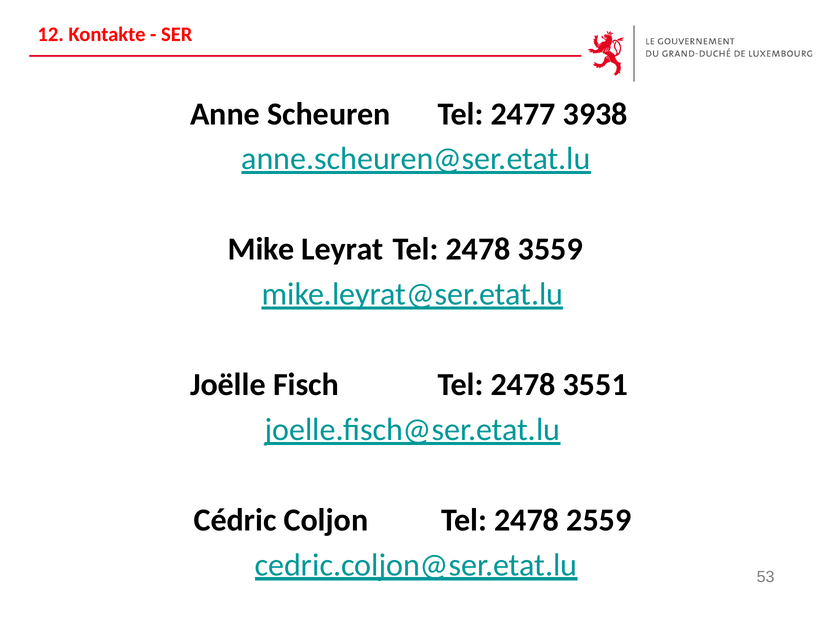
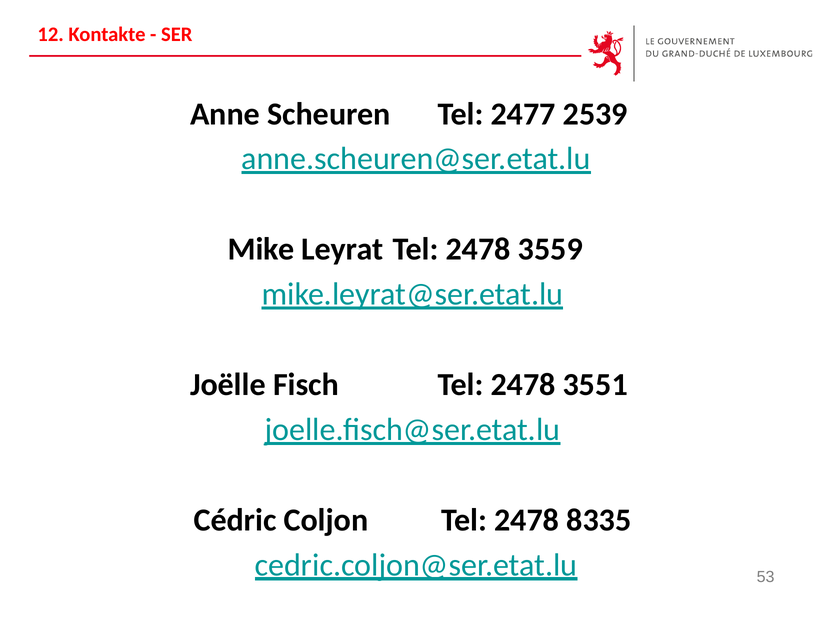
3938: 3938 -> 2539
2559: 2559 -> 8335
